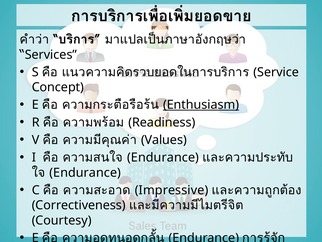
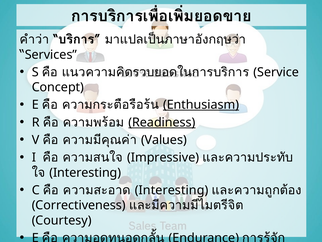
Readiness underline: none -> present
Endurance at (163, 157): Endurance -> Impressive
Endurance at (85, 172): Endurance -> Interesting
Impressive at (172, 190): Impressive -> Interesting
